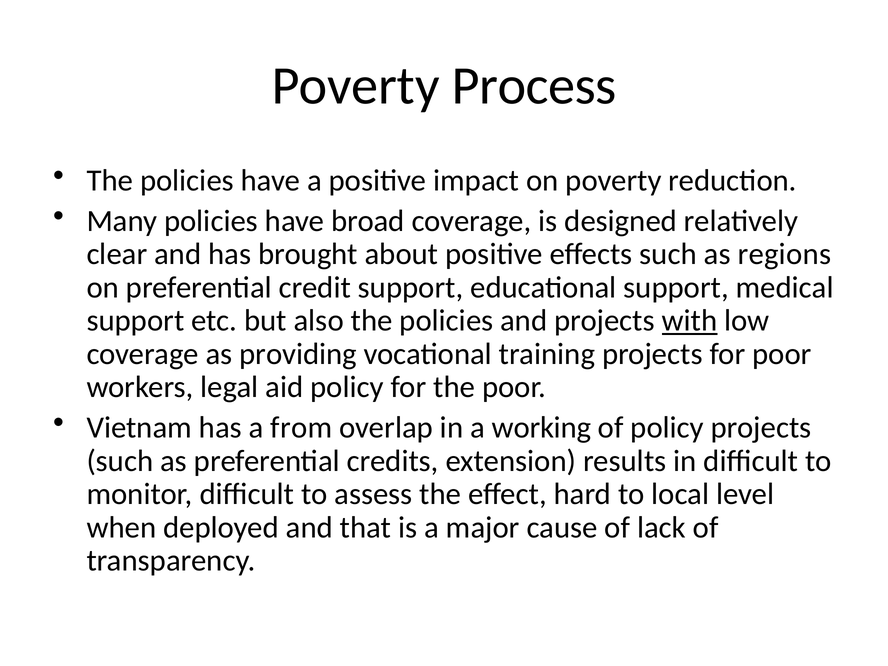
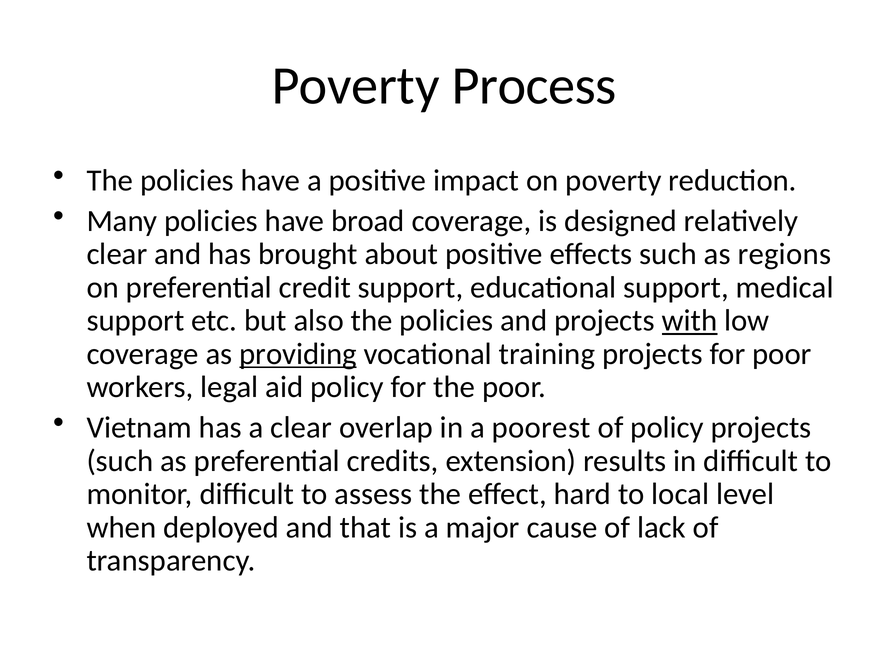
providing underline: none -> present
a from: from -> clear
working: working -> poorest
